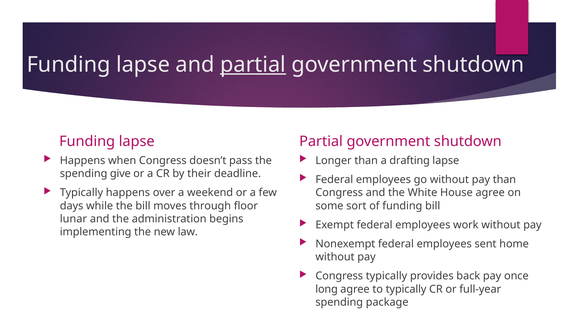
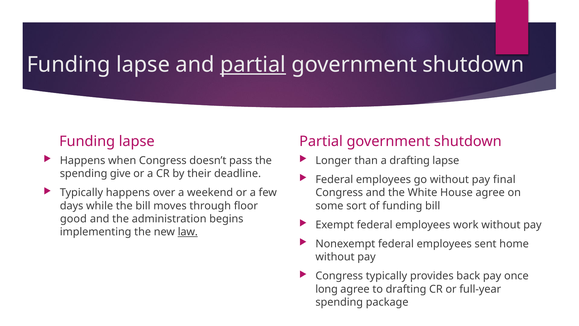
pay than: than -> final
lunar: lunar -> good
law underline: none -> present
to typically: typically -> drafting
